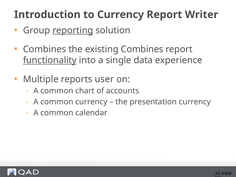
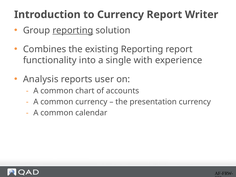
existing Combines: Combines -> Reporting
functionality underline: present -> none
data: data -> with
Multiple: Multiple -> Analysis
